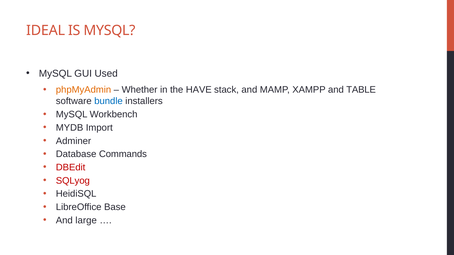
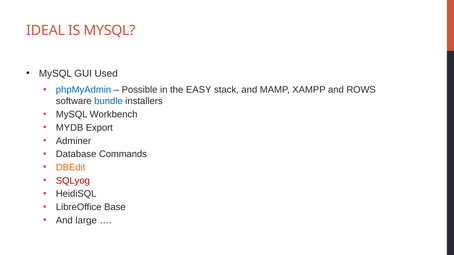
phpMyAdmin colour: orange -> blue
Whether: Whether -> Possible
HAVE: HAVE -> EASY
TABLE: TABLE -> ROWS
Import: Import -> Export
DBEdit colour: red -> orange
